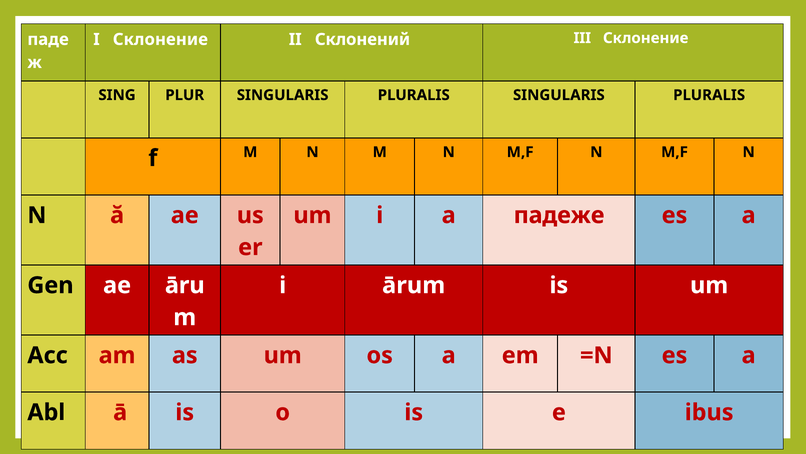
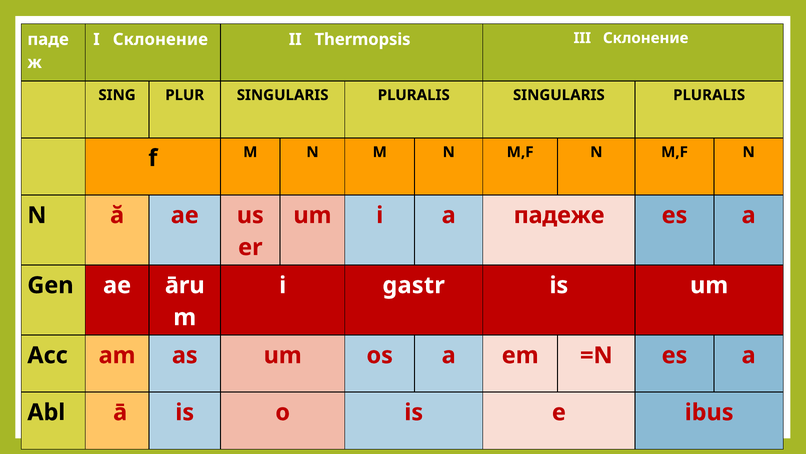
Склонений: Склонений -> Thermopsis
ārum: ārum -> gastr
